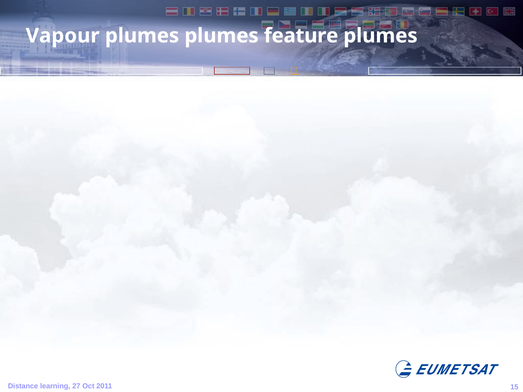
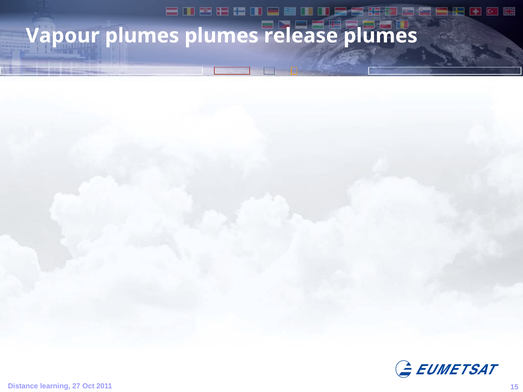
feature: feature -> release
